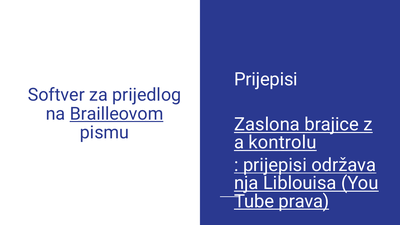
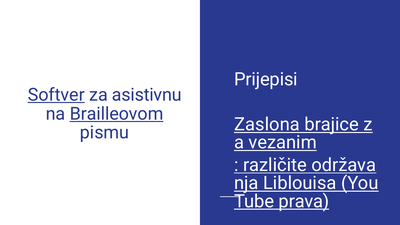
Softver underline: none -> present
prijedlog: prijedlog -> asistivnu
kontrolu: kontrolu -> vezanim
prijepisi at (275, 165): prijepisi -> različite
